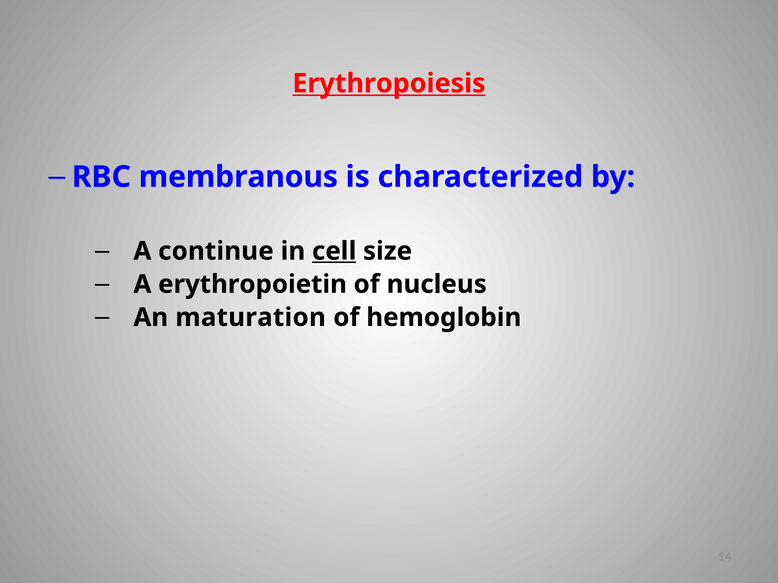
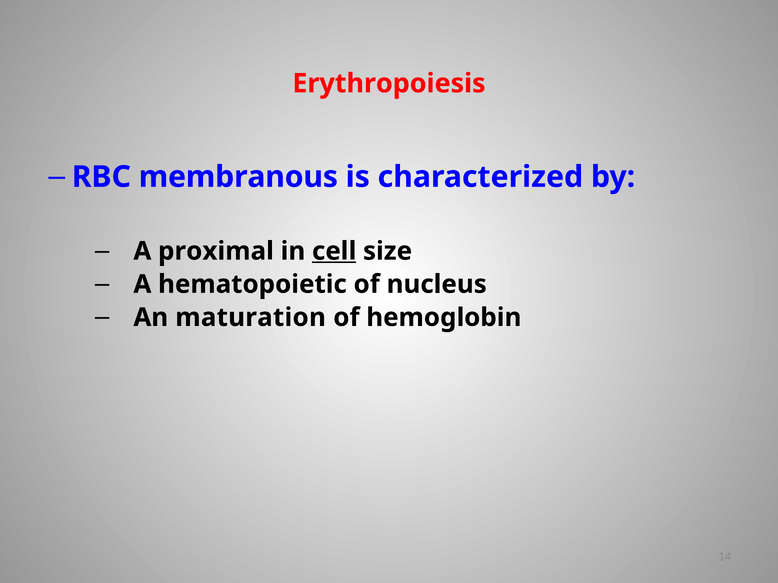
Erythropoiesis underline: present -> none
continue: continue -> proximal
erythropoietin: erythropoietin -> hematopoietic
